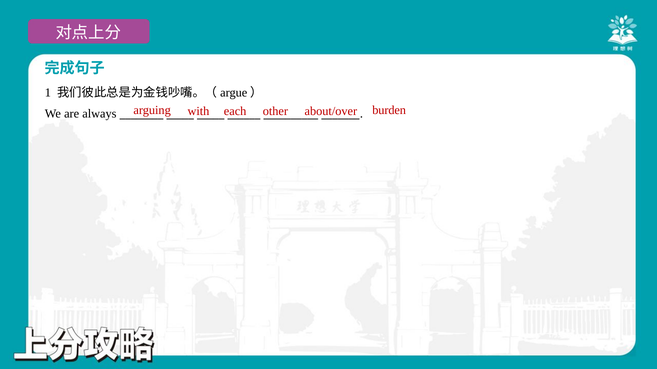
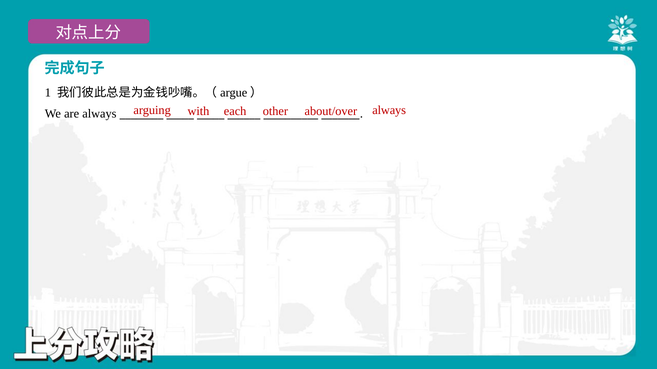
burden at (389, 110): burden -> always
